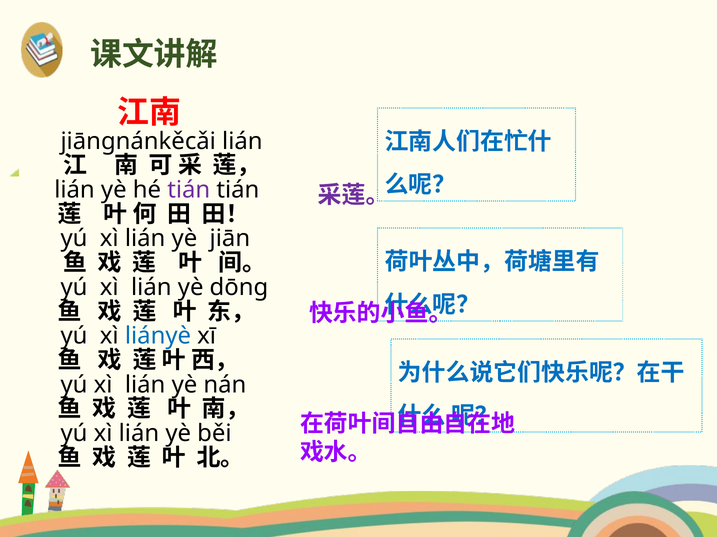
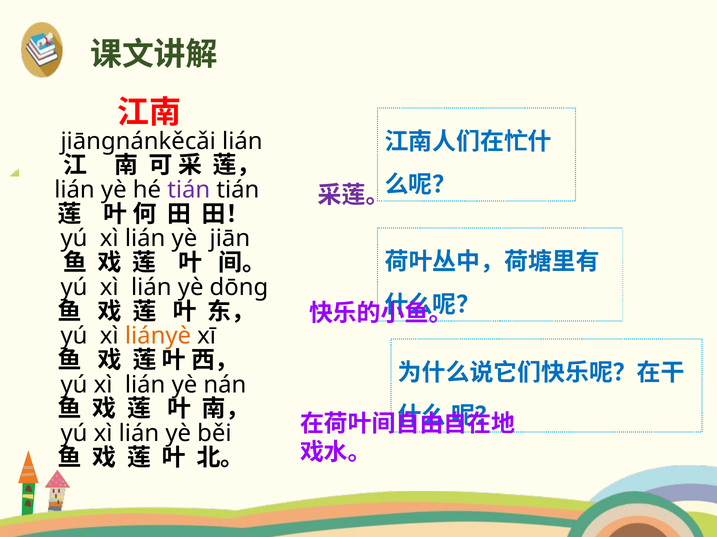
liányè colour: blue -> orange
